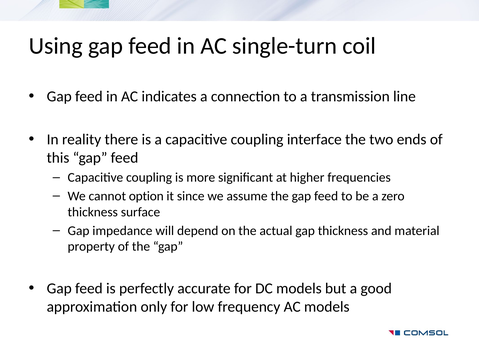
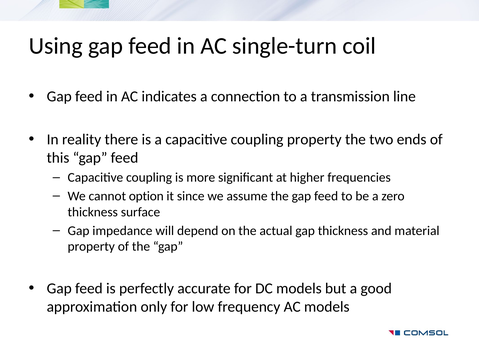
coupling interface: interface -> property
